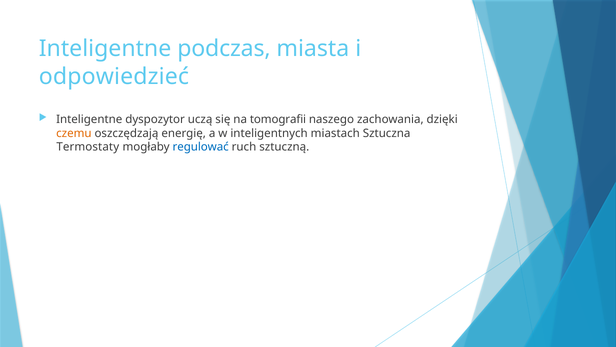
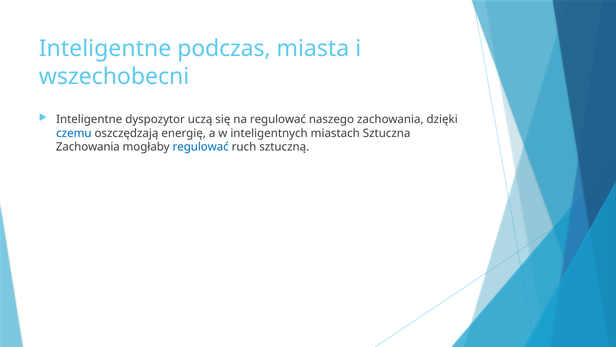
odpowiedzieć: odpowiedzieć -> wszechobecni
na tomografii: tomografii -> regulować
czemu colour: orange -> blue
Termostaty at (88, 147): Termostaty -> Zachowania
